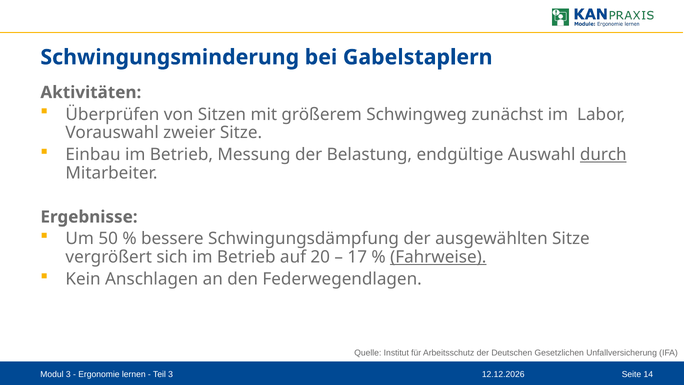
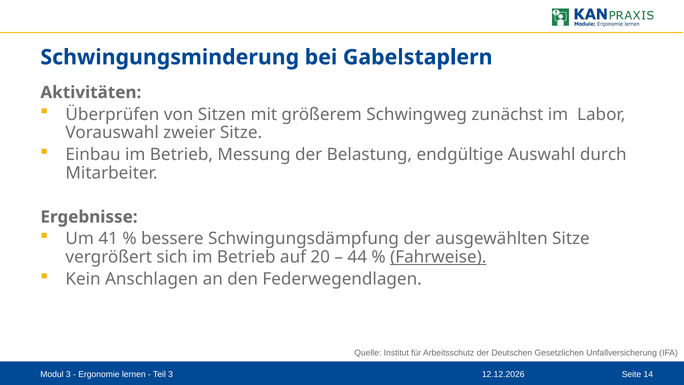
durch underline: present -> none
50: 50 -> 41
17: 17 -> 44
